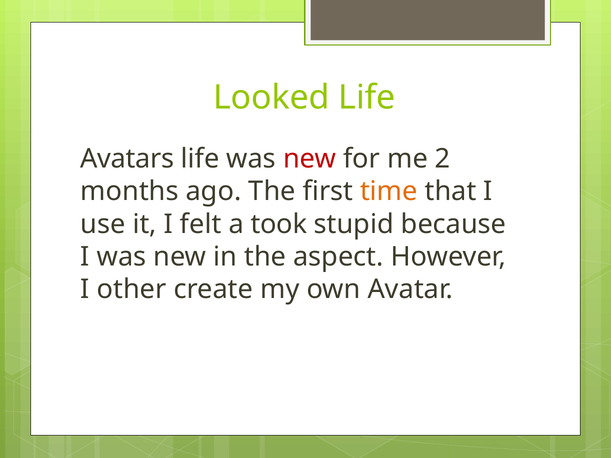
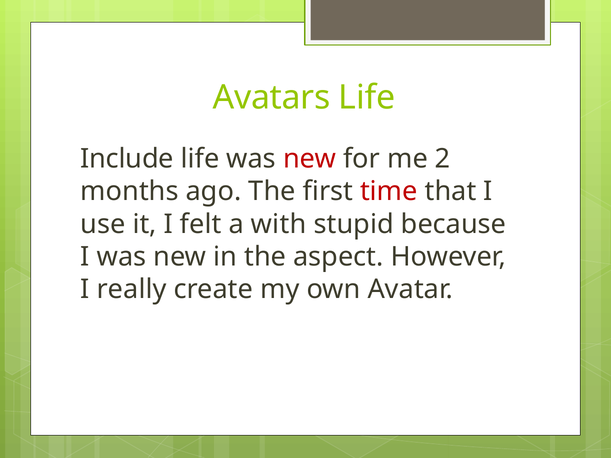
Looked: Looked -> Avatars
Avatars: Avatars -> Include
time colour: orange -> red
took: took -> with
other: other -> really
